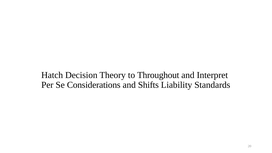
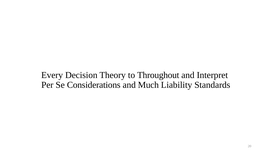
Hatch: Hatch -> Every
Shifts: Shifts -> Much
